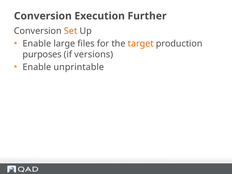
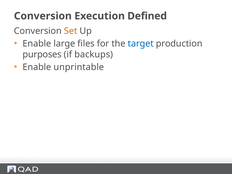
Further: Further -> Defined
target colour: orange -> blue
versions: versions -> backups
